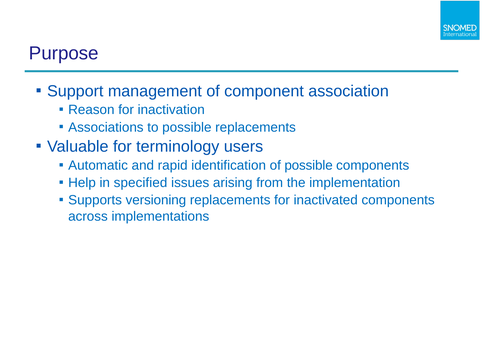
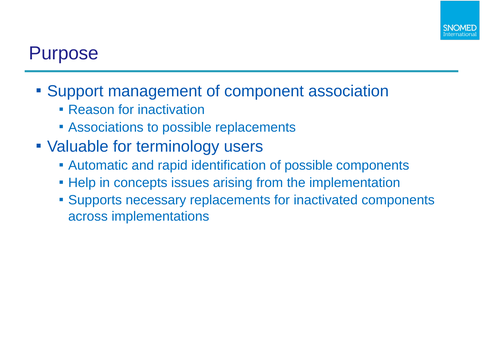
specified: specified -> concepts
versioning: versioning -> necessary
